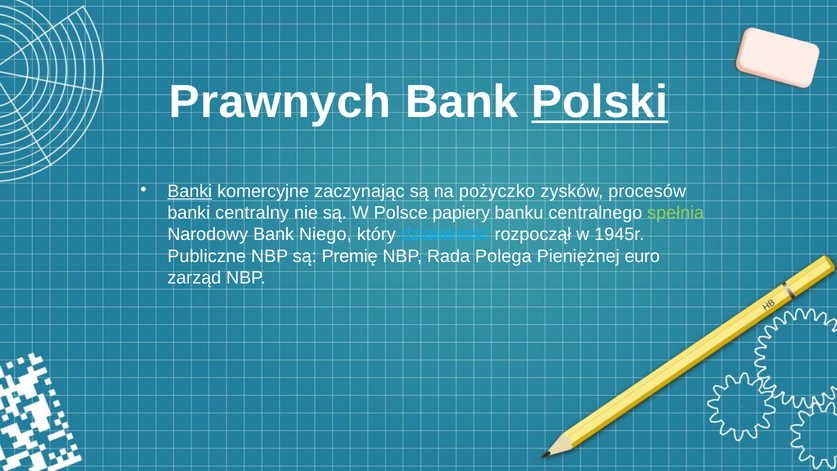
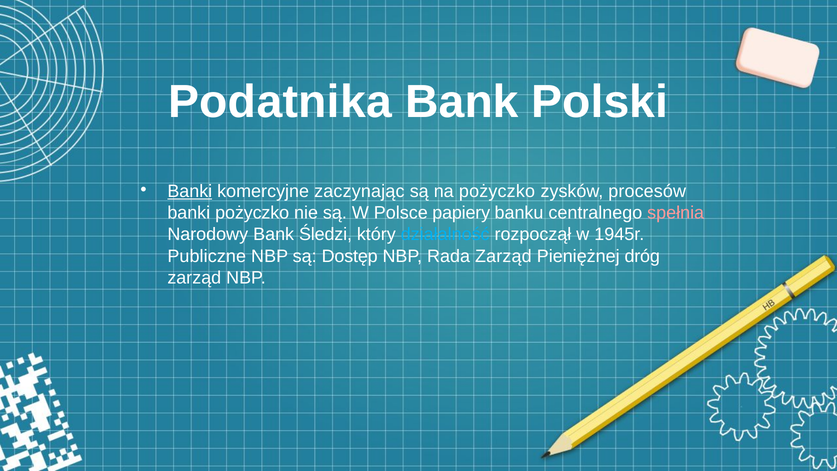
Prawnych: Prawnych -> Podatnika
Polski underline: present -> none
banki centralny: centralny -> pożyczko
spełnia colour: light green -> pink
Niego: Niego -> Śledzi
Premię: Premię -> Dostęp
Rada Polega: Polega -> Zarząd
euro: euro -> dróg
